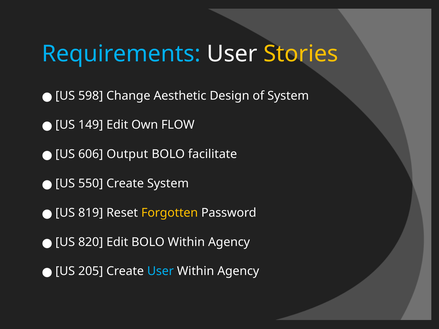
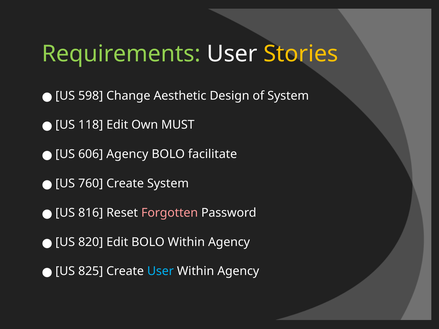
Requirements colour: light blue -> light green
149: 149 -> 118
FLOW: FLOW -> MUST
606 Output: Output -> Agency
550: 550 -> 760
819: 819 -> 816
Forgotten colour: yellow -> pink
205: 205 -> 825
